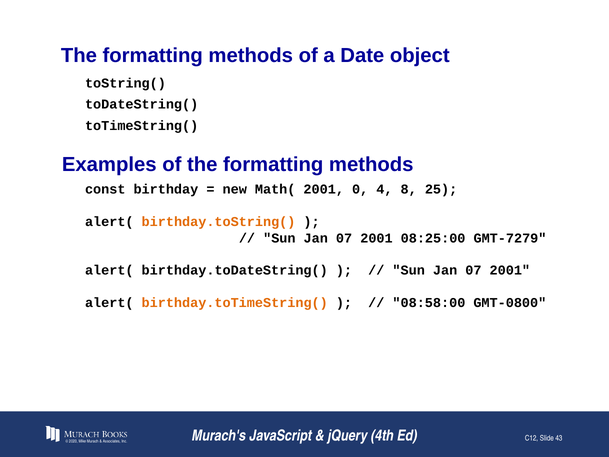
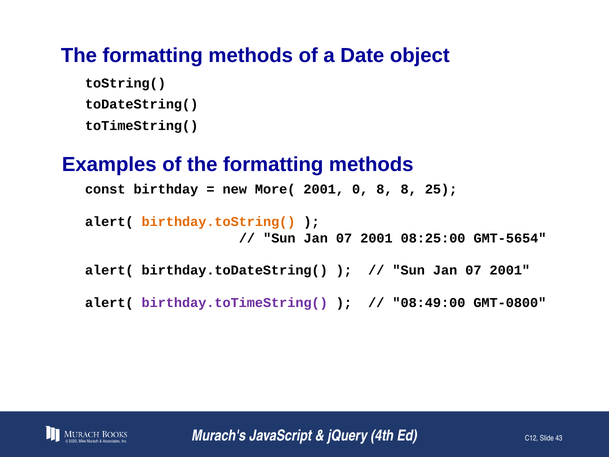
Math(: Math( -> More(
0 4: 4 -> 8
GMT-7279: GMT-7279 -> GMT-5654
birthday.toTimeString( colour: orange -> purple
08:58:00: 08:58:00 -> 08:49:00
